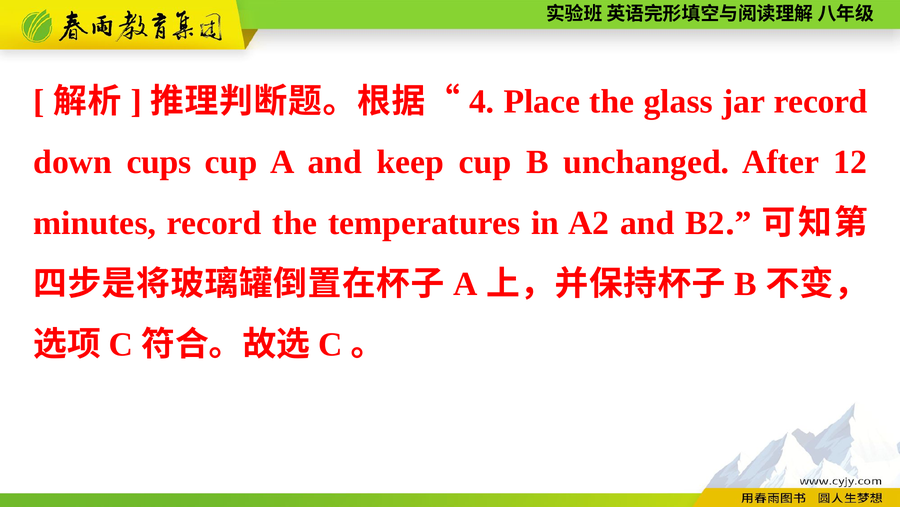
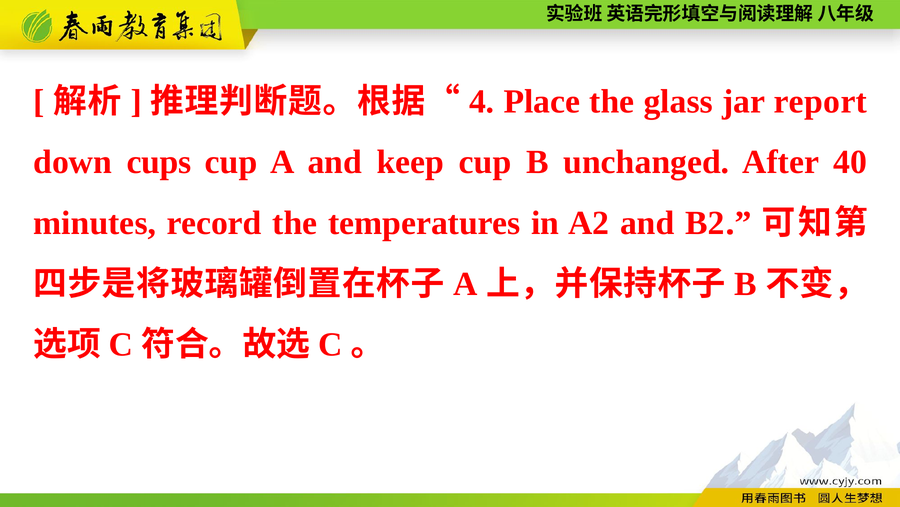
jar record: record -> report
12: 12 -> 40
